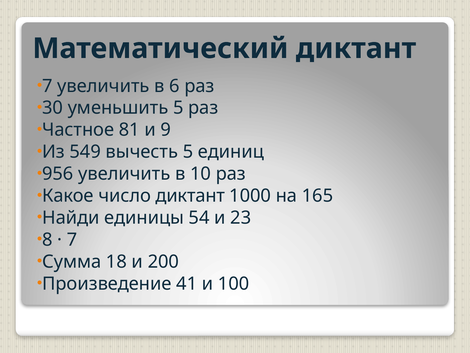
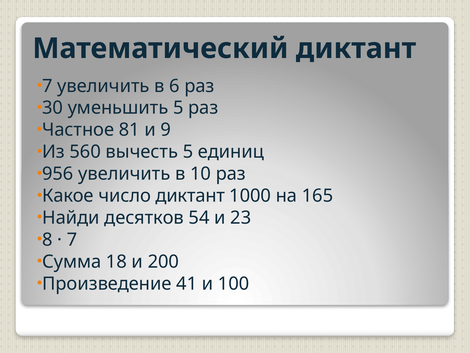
549: 549 -> 560
единицы: единицы -> десятков
